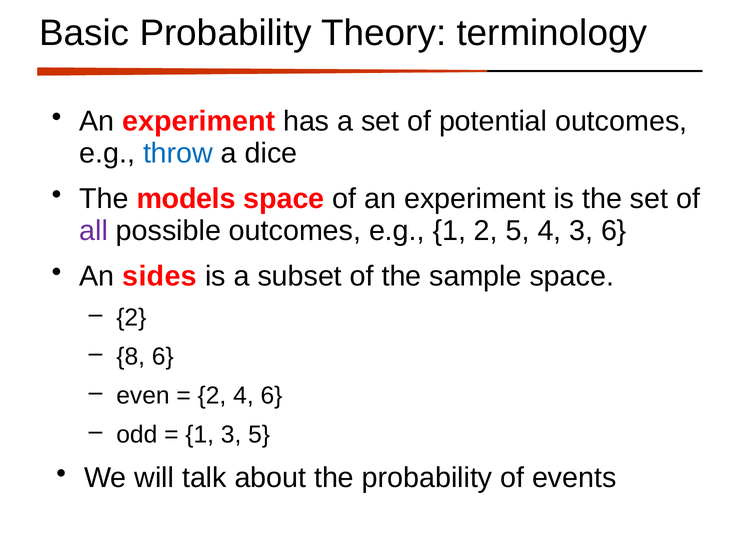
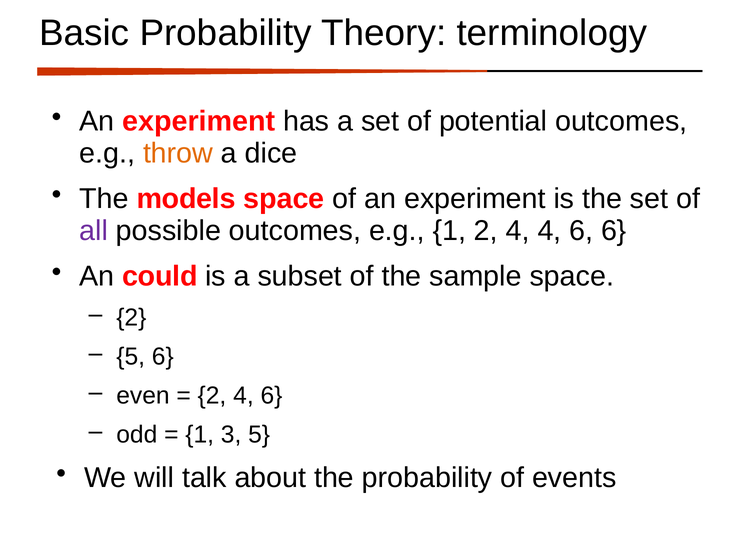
throw colour: blue -> orange
1 2 5: 5 -> 4
3 at (581, 231): 3 -> 6
sides: sides -> could
8 at (131, 357): 8 -> 5
